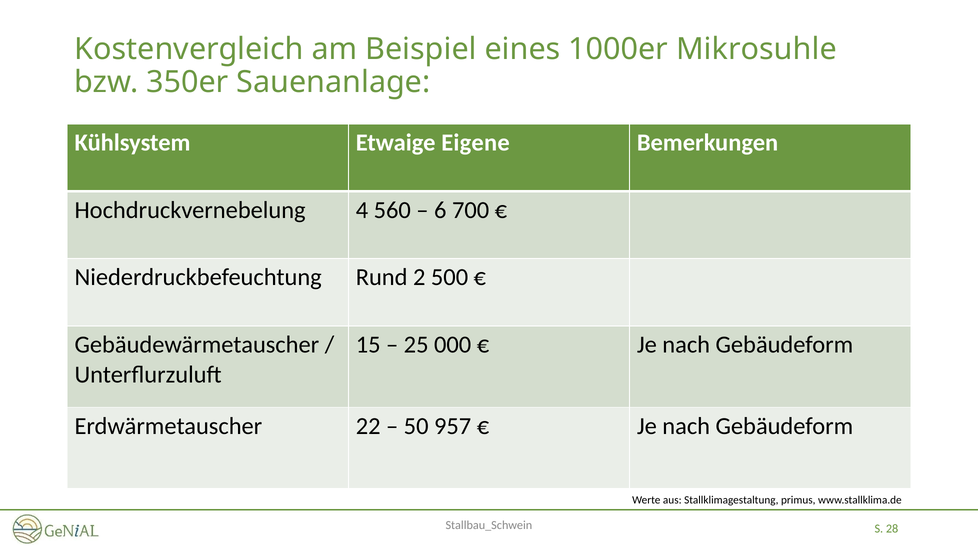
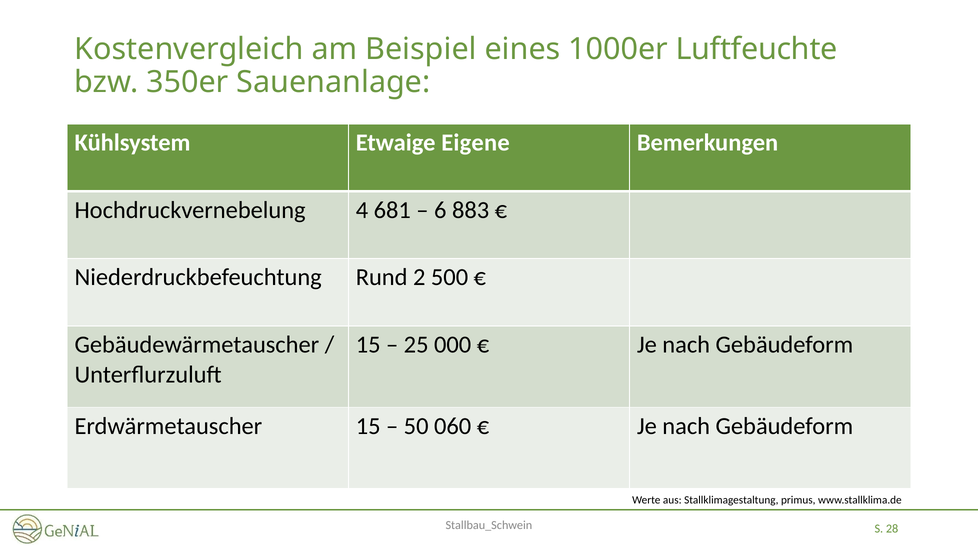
Mikrosuhle: Mikrosuhle -> Luftfeuchte
560: 560 -> 681
700: 700 -> 883
Erdwärmetauscher 22: 22 -> 15
957: 957 -> 060
